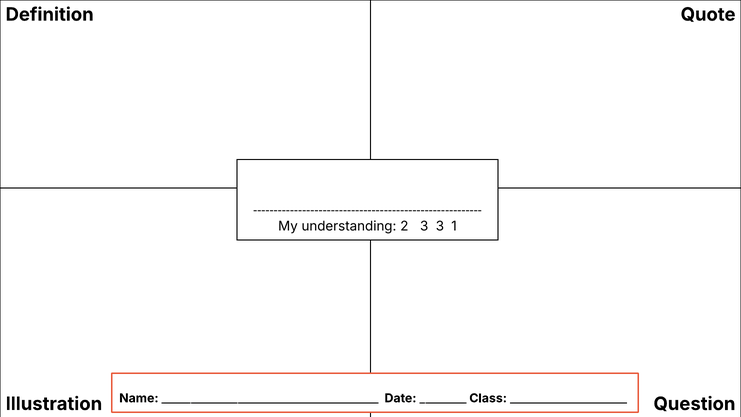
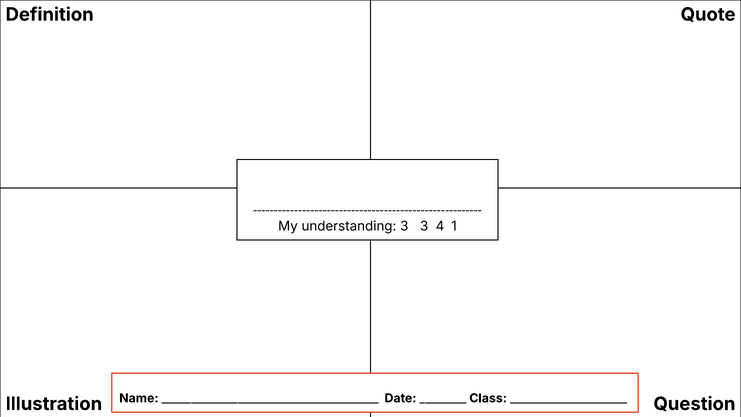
understanding 2: 2 -> 3
3 3: 3 -> 4
